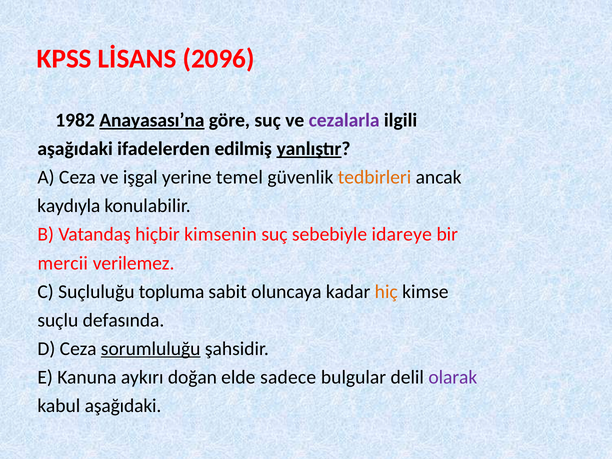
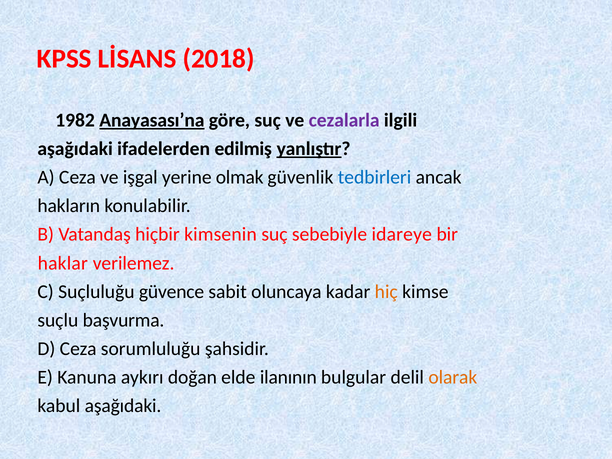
2096: 2096 -> 2018
temel: temel -> olmak
tedbirleri colour: orange -> blue
kaydıyla: kaydıyla -> hakların
mercii: mercii -> haklar
topluma: topluma -> güvence
defasında: defasında -> başvurma
sorumluluğu underline: present -> none
sadece: sadece -> ilanının
olarak colour: purple -> orange
